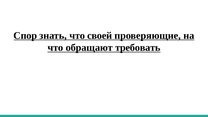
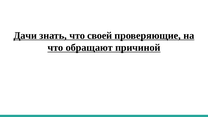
Спор: Спор -> Дачи
требовать: требовать -> причиной
